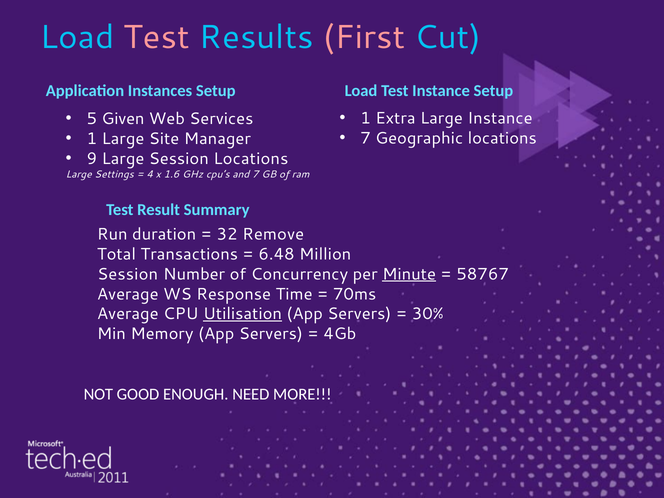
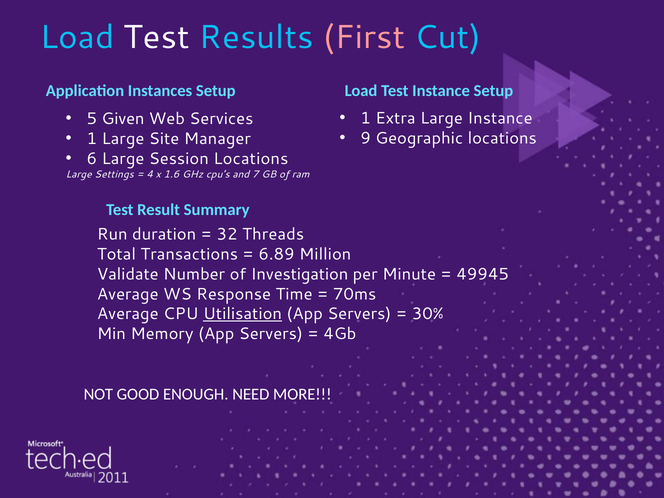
Test at (157, 37) colour: pink -> white
7 at (366, 138): 7 -> 9
9: 9 -> 6
Remove: Remove -> Threads
6.48: 6.48 -> 6.89
Session at (128, 274): Session -> Validate
Concurrency: Concurrency -> Investigation
Minute underline: present -> none
58767: 58767 -> 49945
